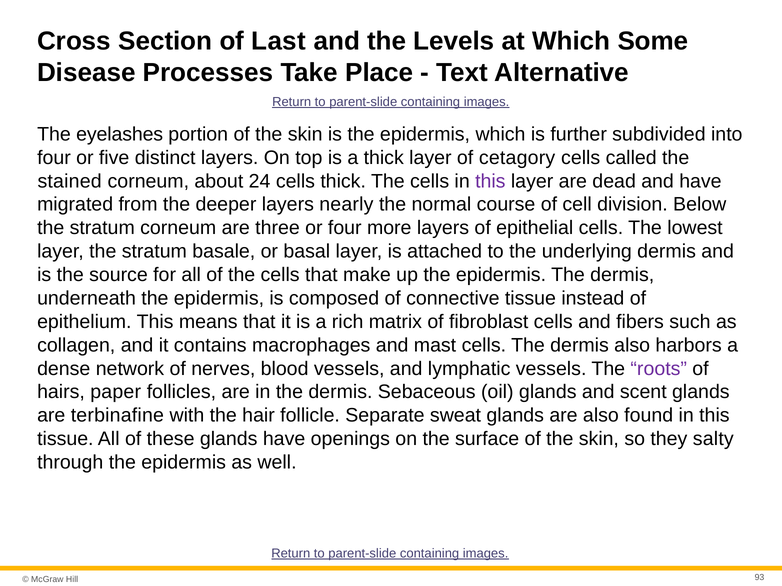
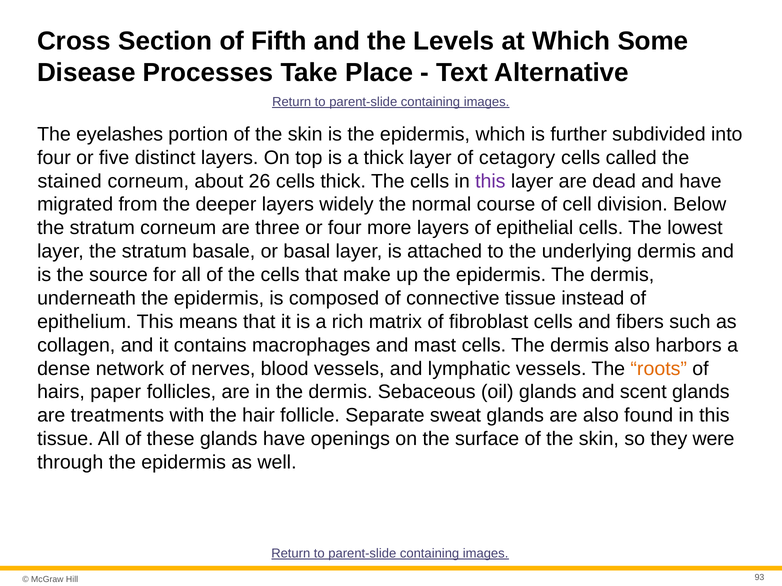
Last: Last -> Fifth
24: 24 -> 26
nearly: nearly -> widely
roots colour: purple -> orange
terbinafine: terbinafine -> treatments
salty: salty -> were
